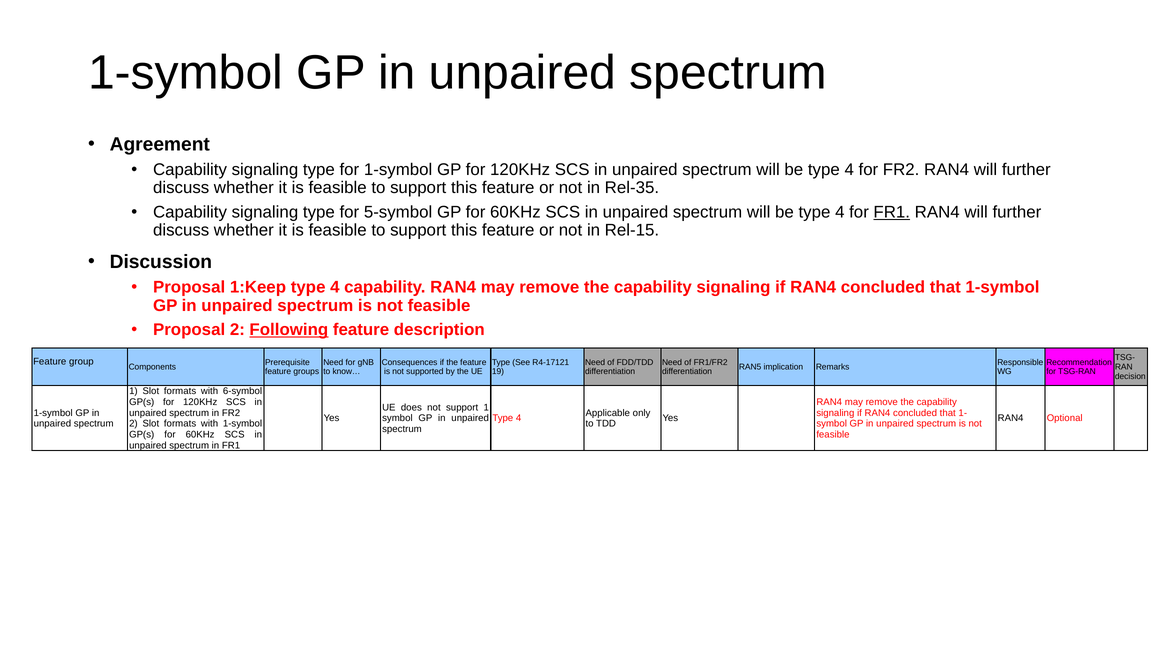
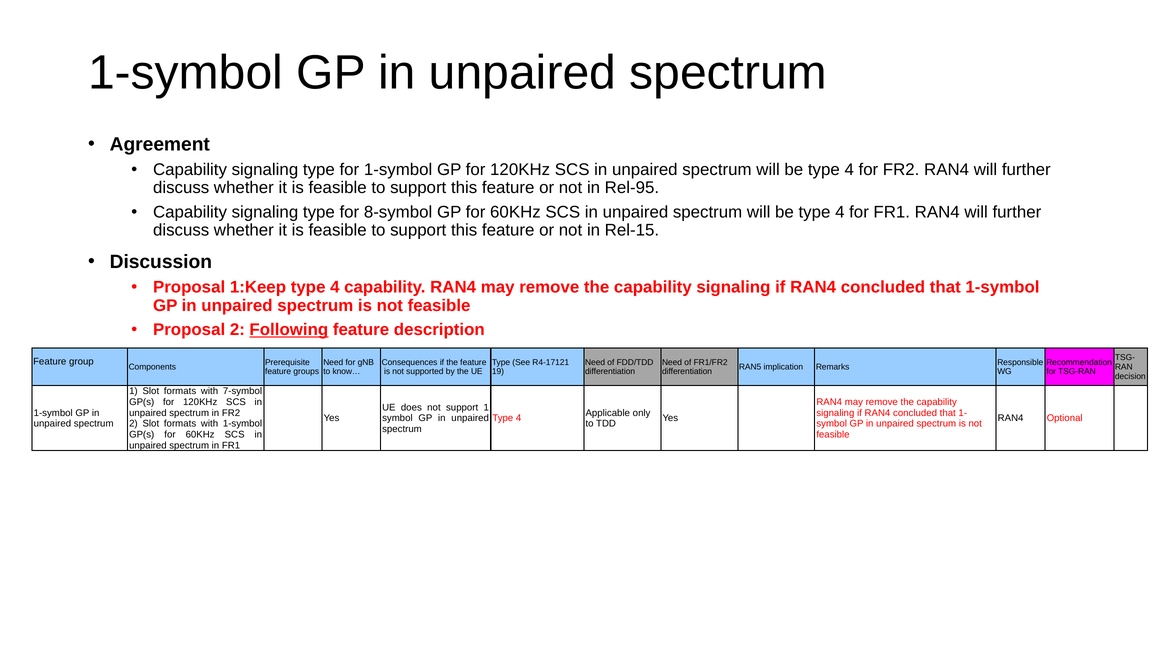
Rel-35: Rel-35 -> Rel-95
5-symbol: 5-symbol -> 8-symbol
FR1 at (892, 212) underline: present -> none
6-symbol: 6-symbol -> 7-symbol
